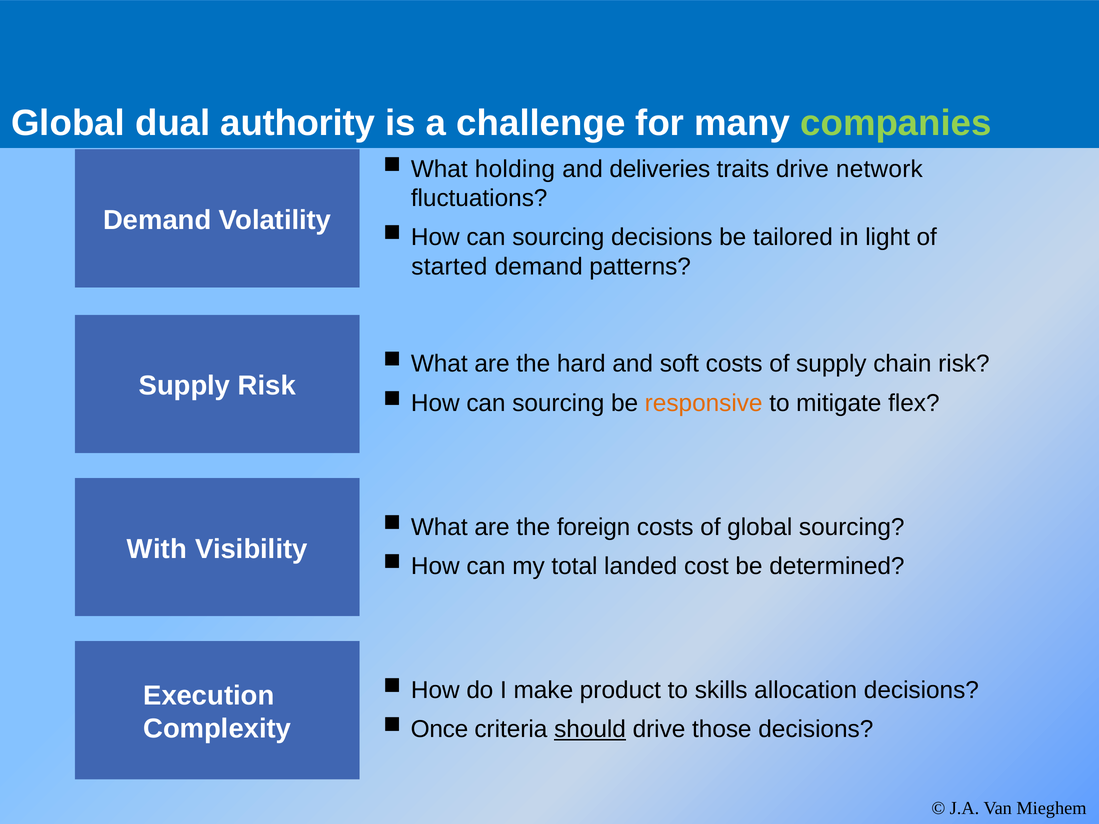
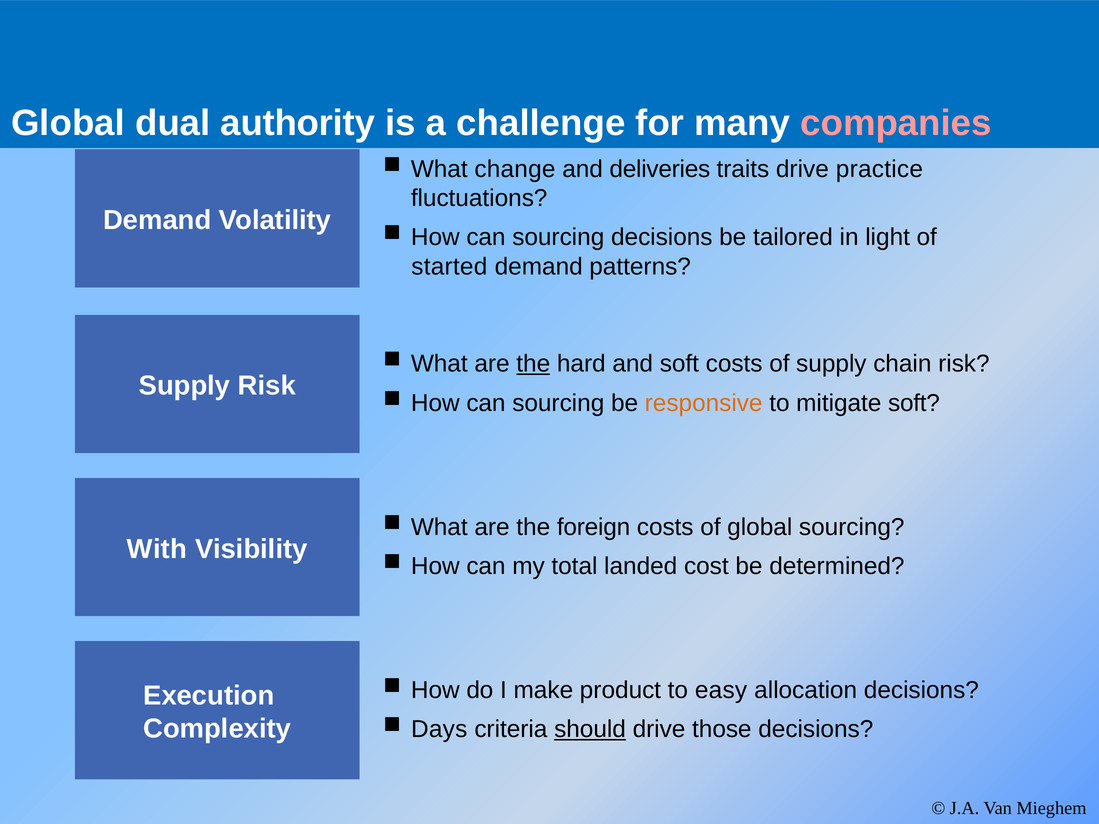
companies colour: light green -> pink
holding: holding -> change
network: network -> practice
the at (533, 364) underline: none -> present
mitigate flex: flex -> soft
skills: skills -> easy
Once: Once -> Days
